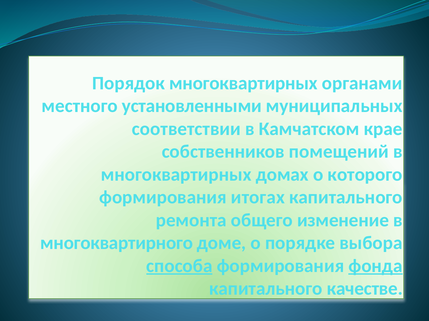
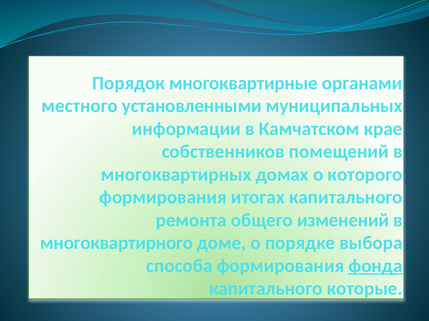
Порядок многоквартирных: многоквартирных -> многоквартирные
соответствии: соответствии -> информации
изменение: изменение -> изменений
способа underline: present -> none
качестве: качестве -> которые
